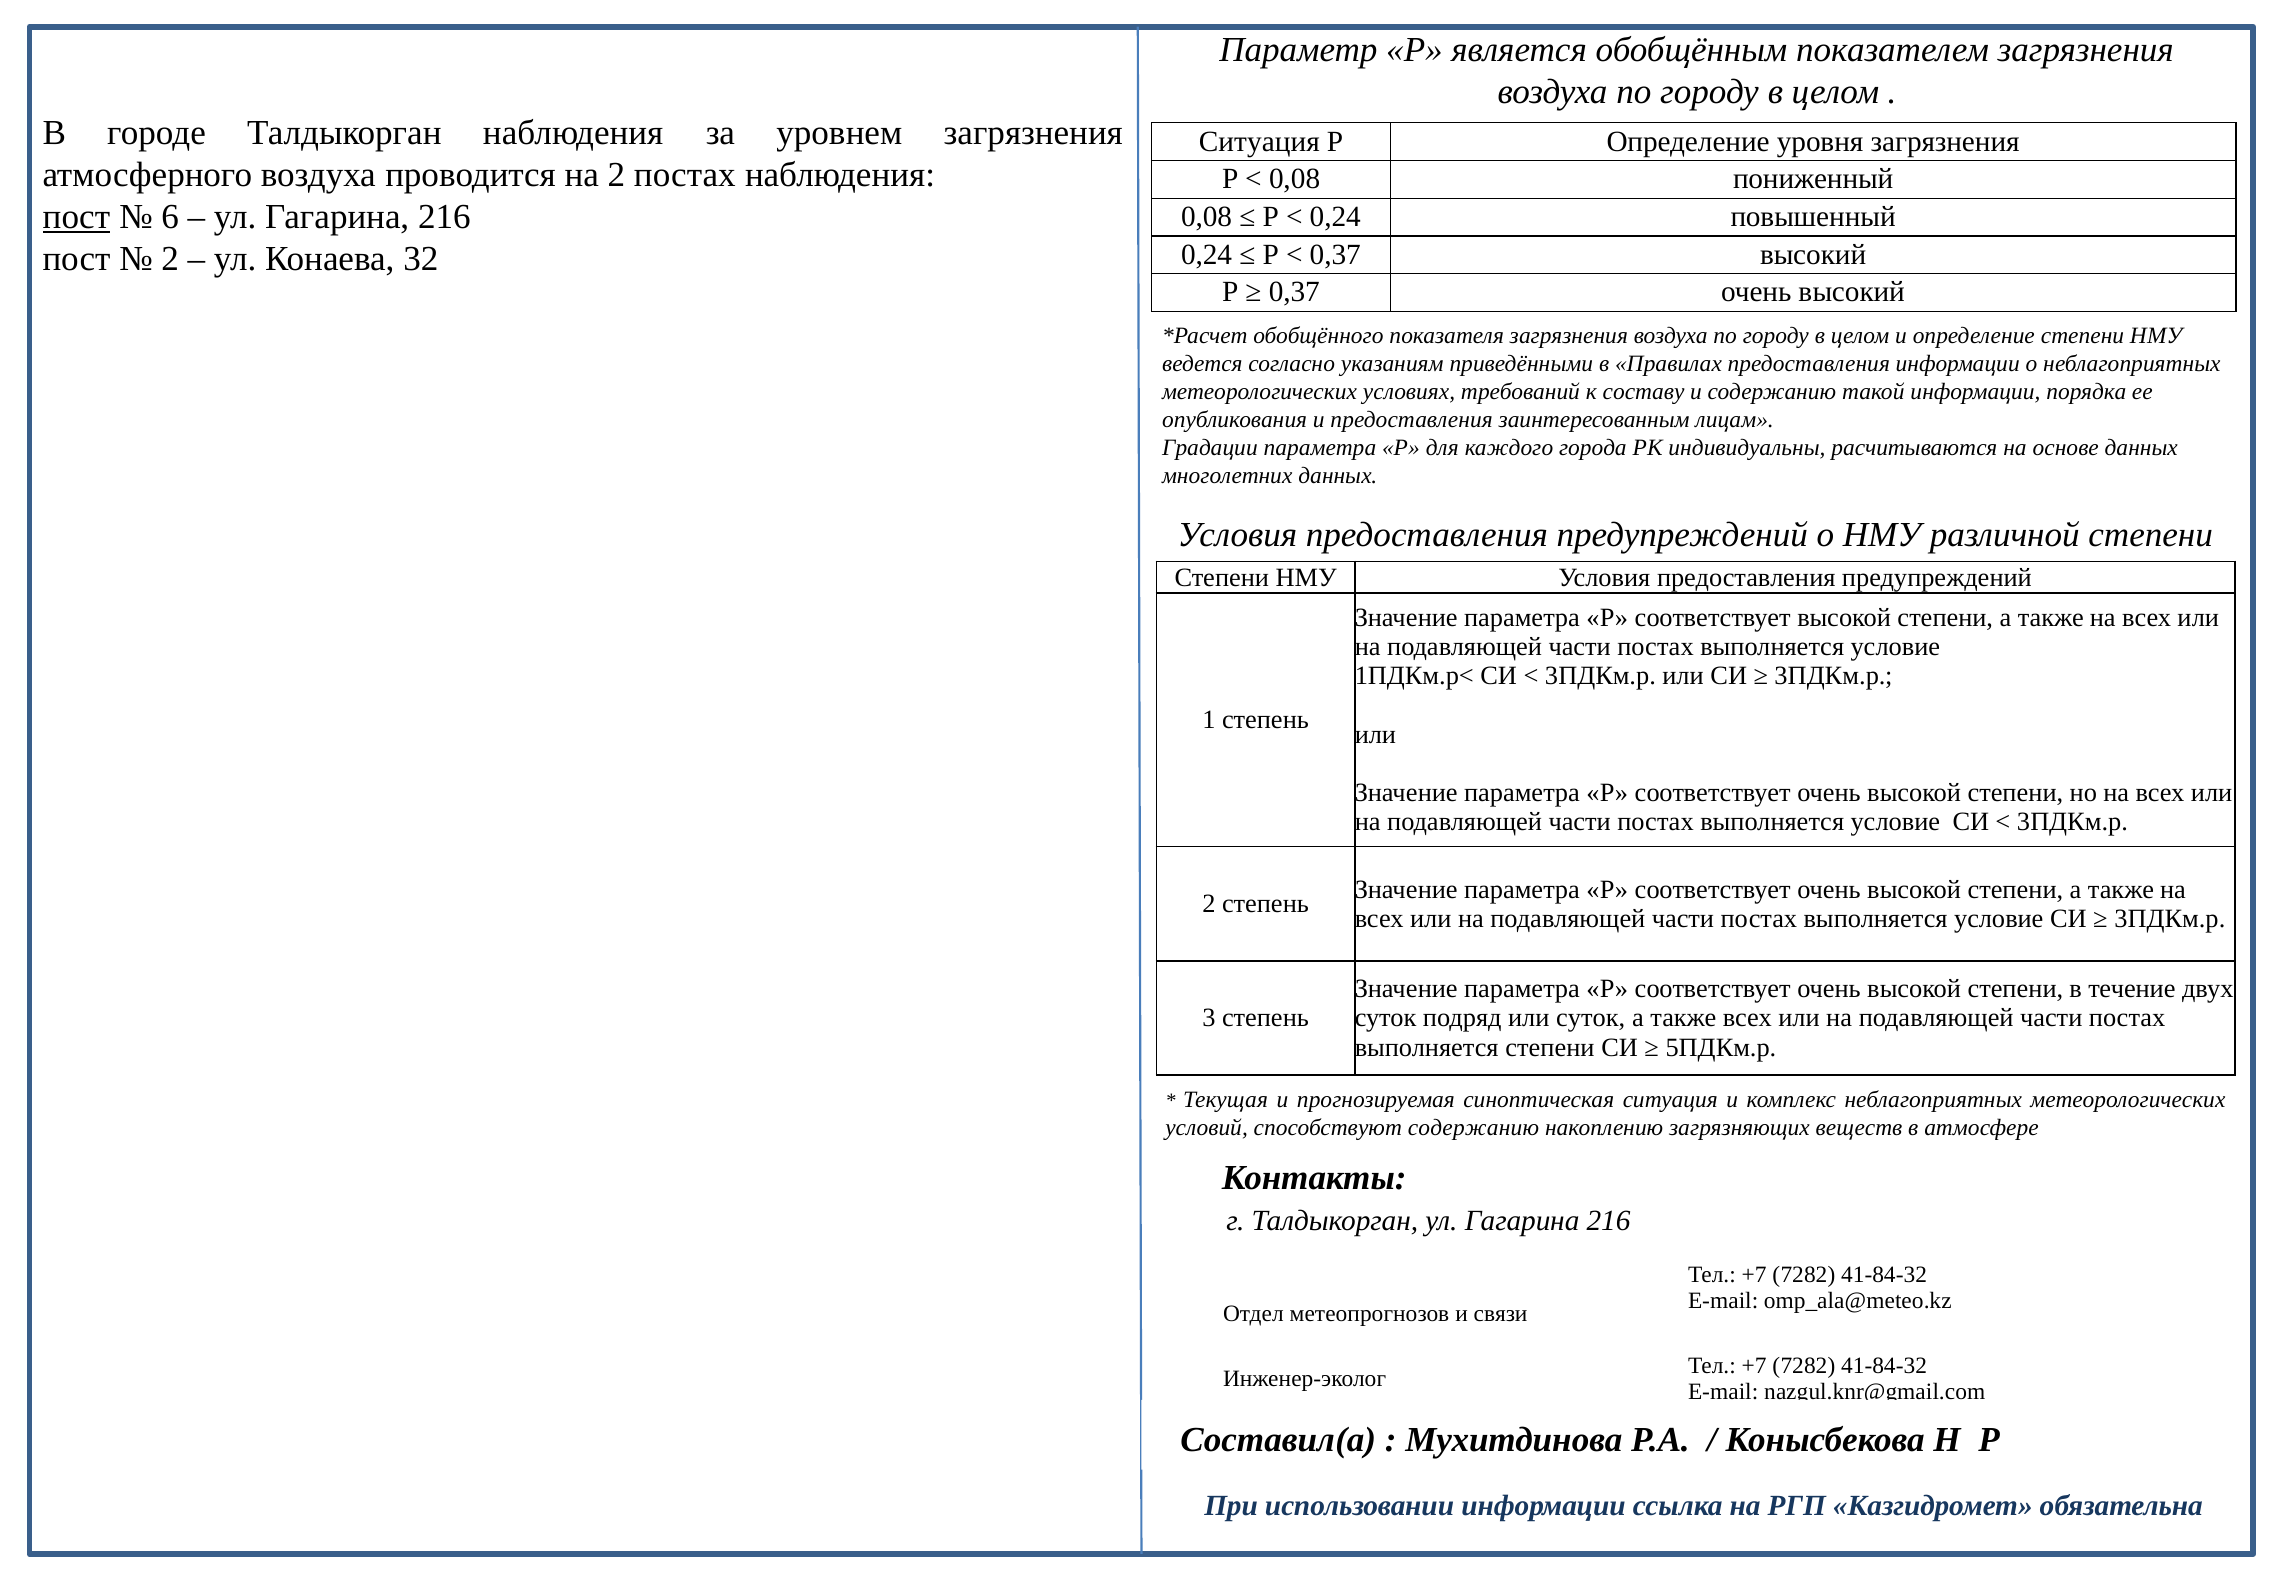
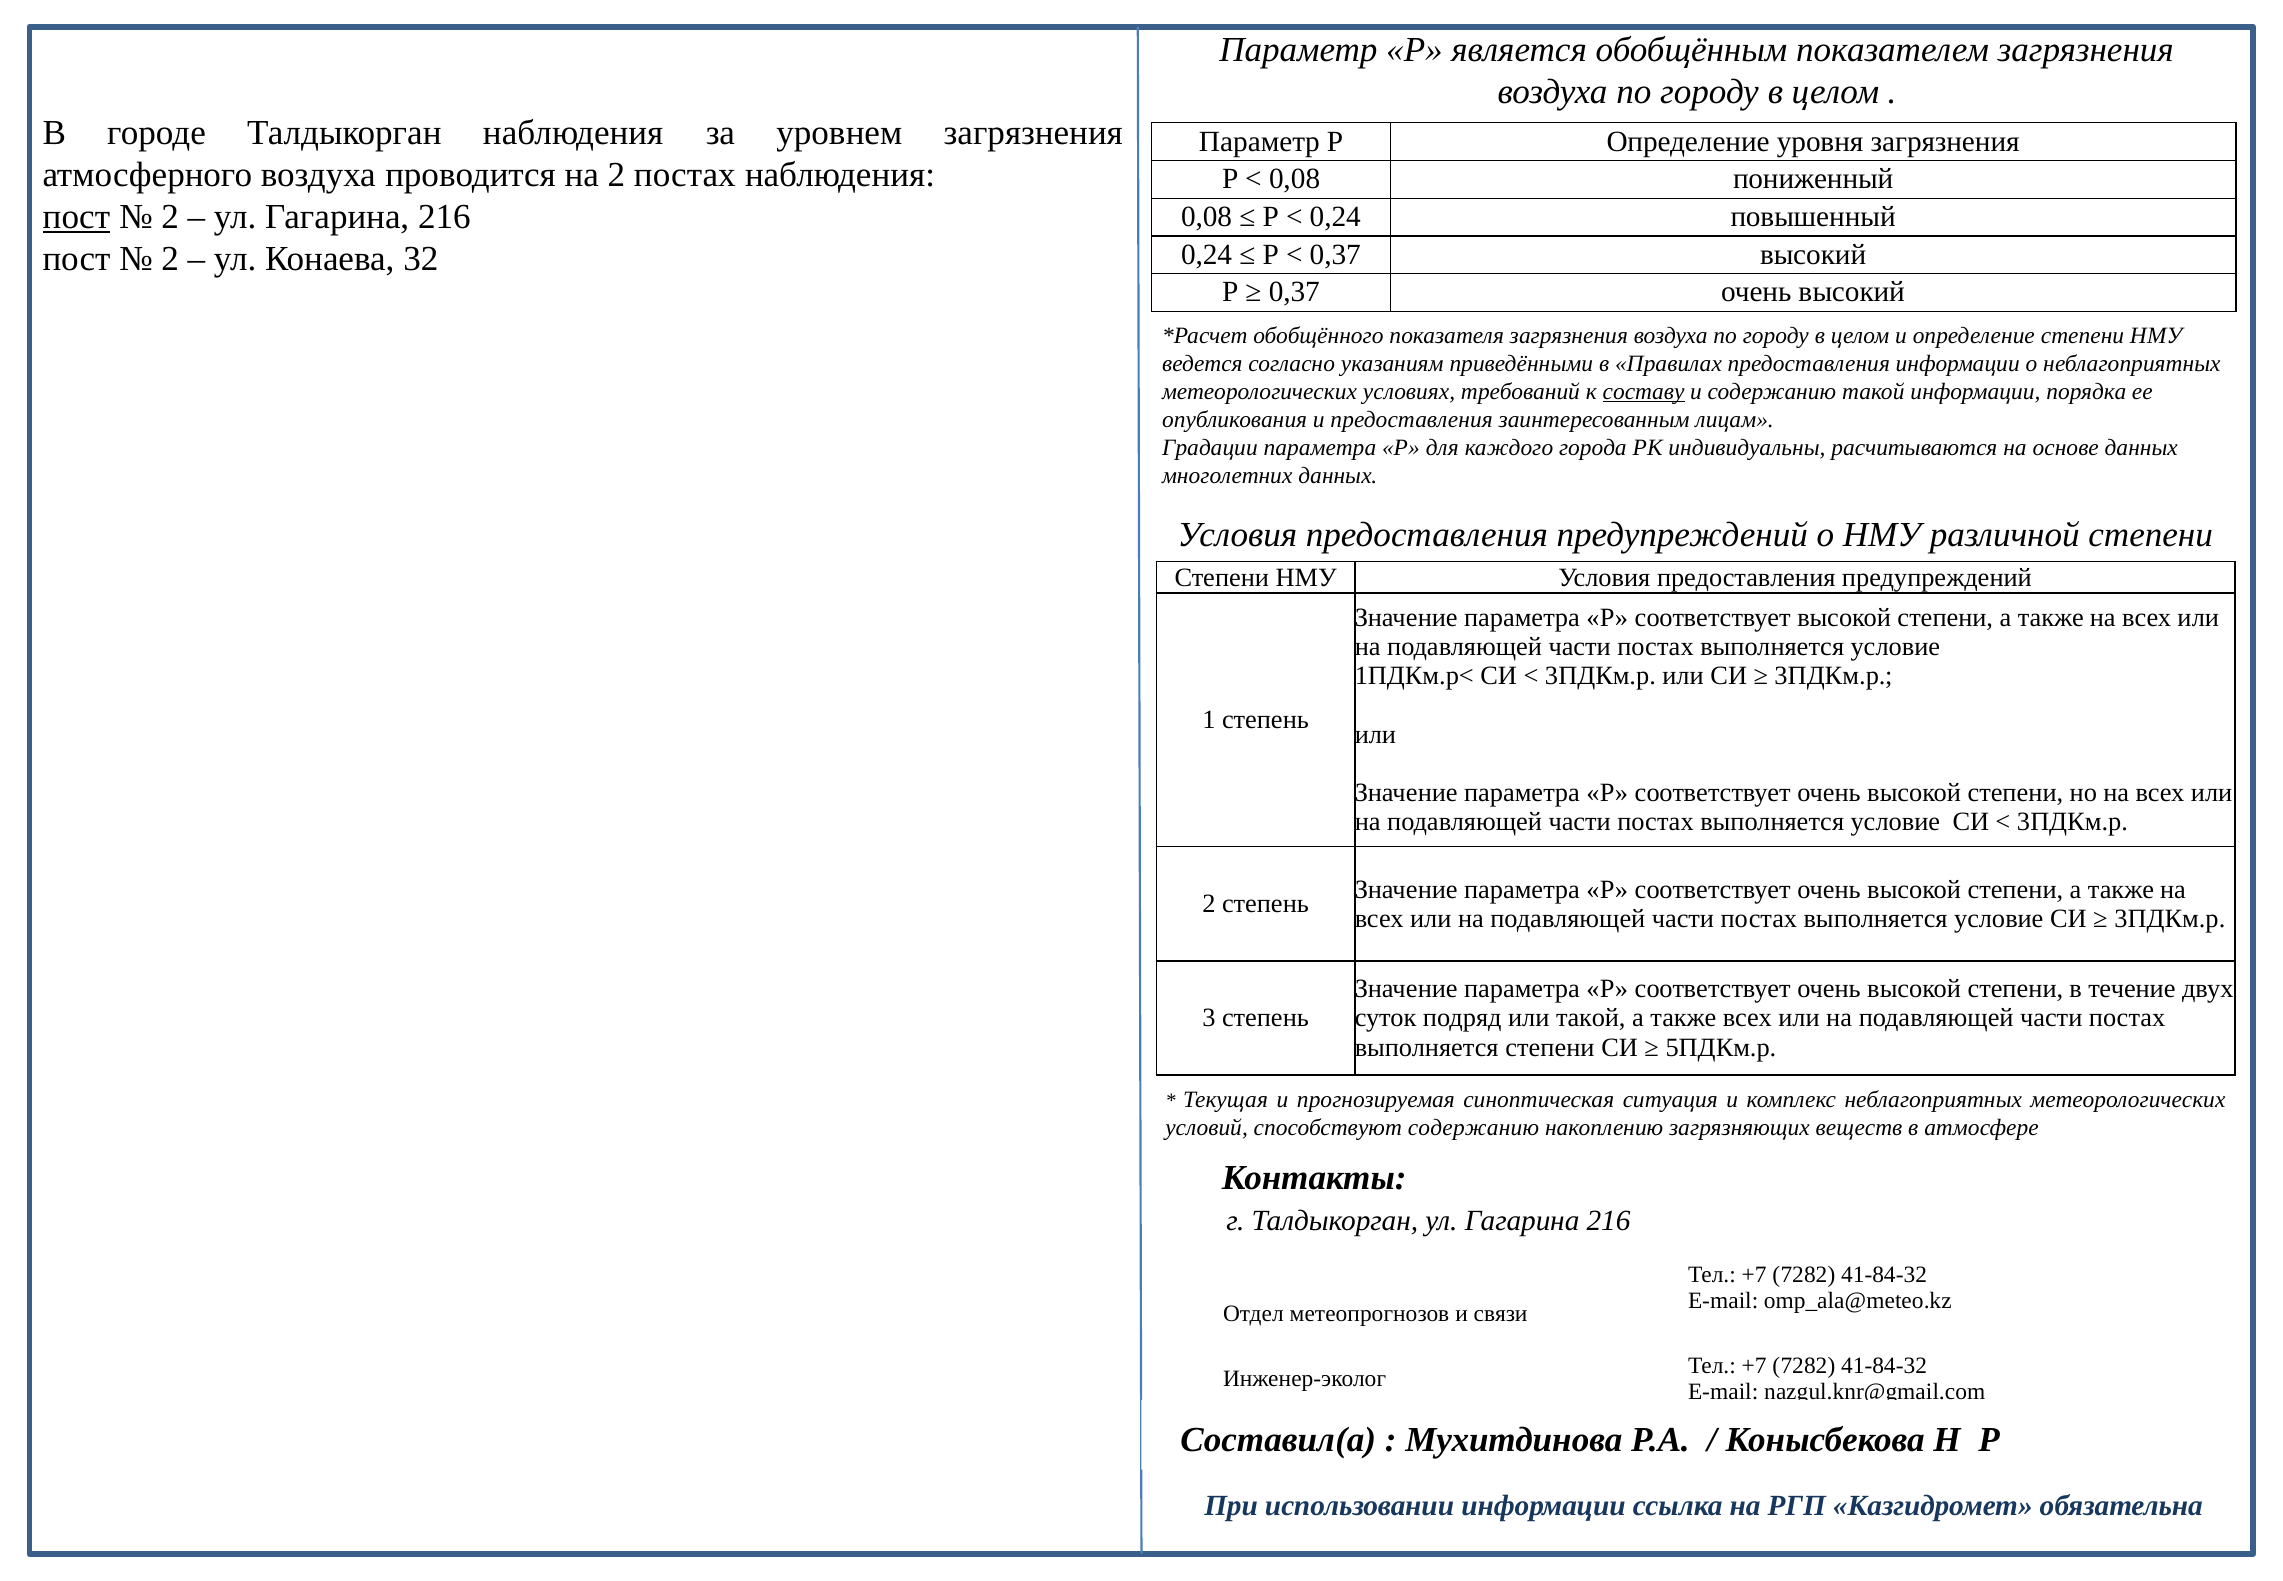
Ситуация at (1259, 141): Ситуация -> Параметр
6 at (170, 217): 6 -> 2
составу underline: none -> present
или суток: суток -> такой
